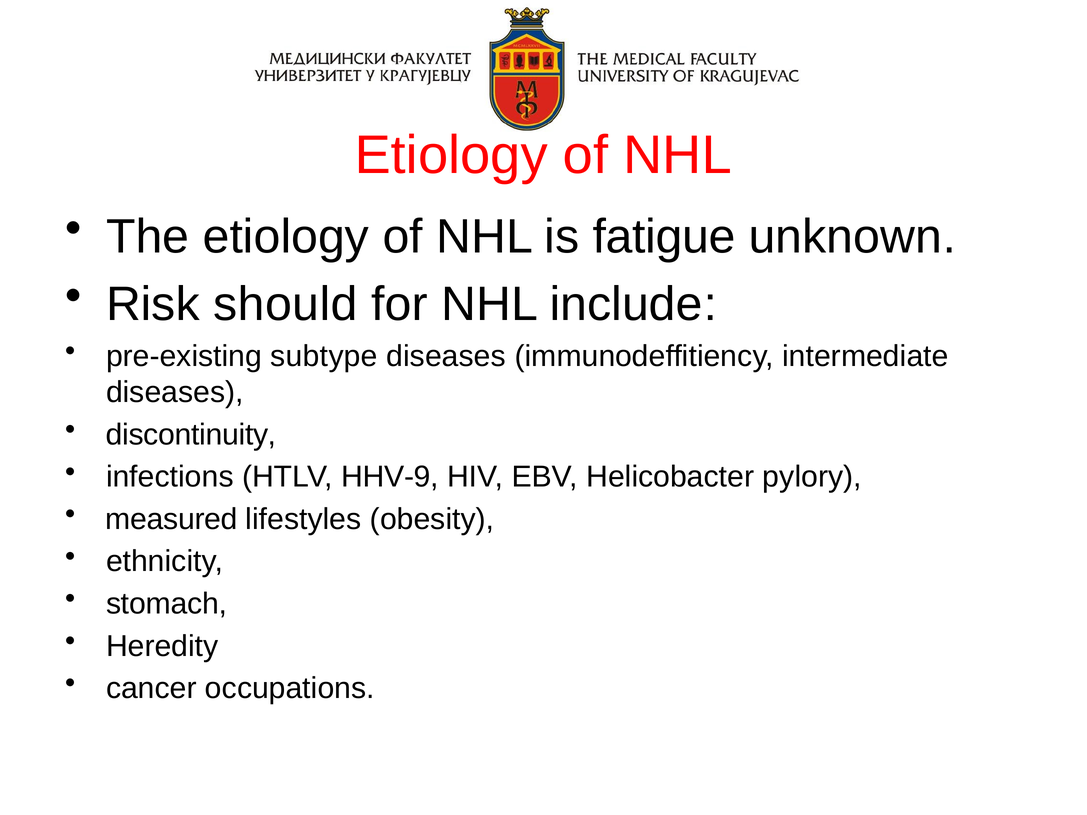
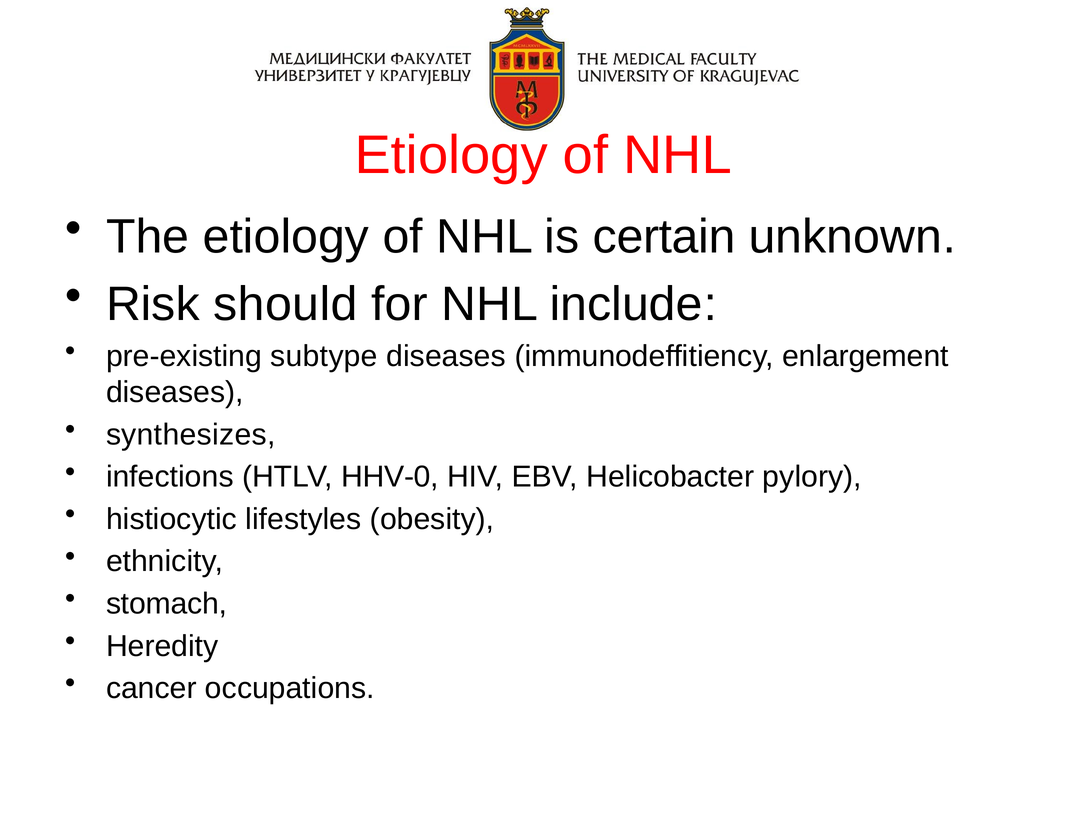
fatigue: fatigue -> certain
intermediate: intermediate -> enlargement
discontinuity: discontinuity -> synthesizes
HHV-9: HHV-9 -> HHV-0
measured: measured -> histiocytic
